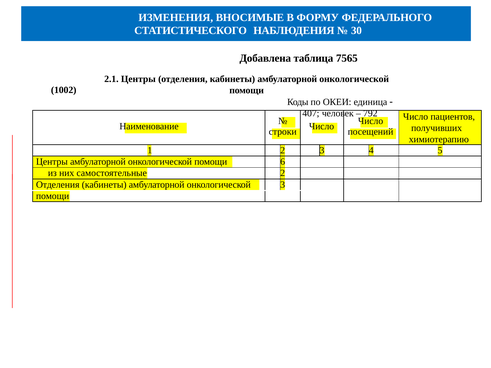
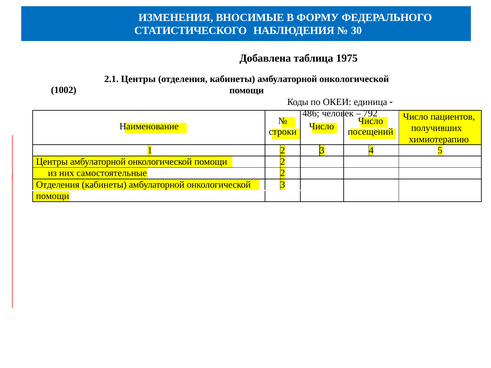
7565: 7565 -> 1975
407: 407 -> 486
помощи 6: 6 -> 2
